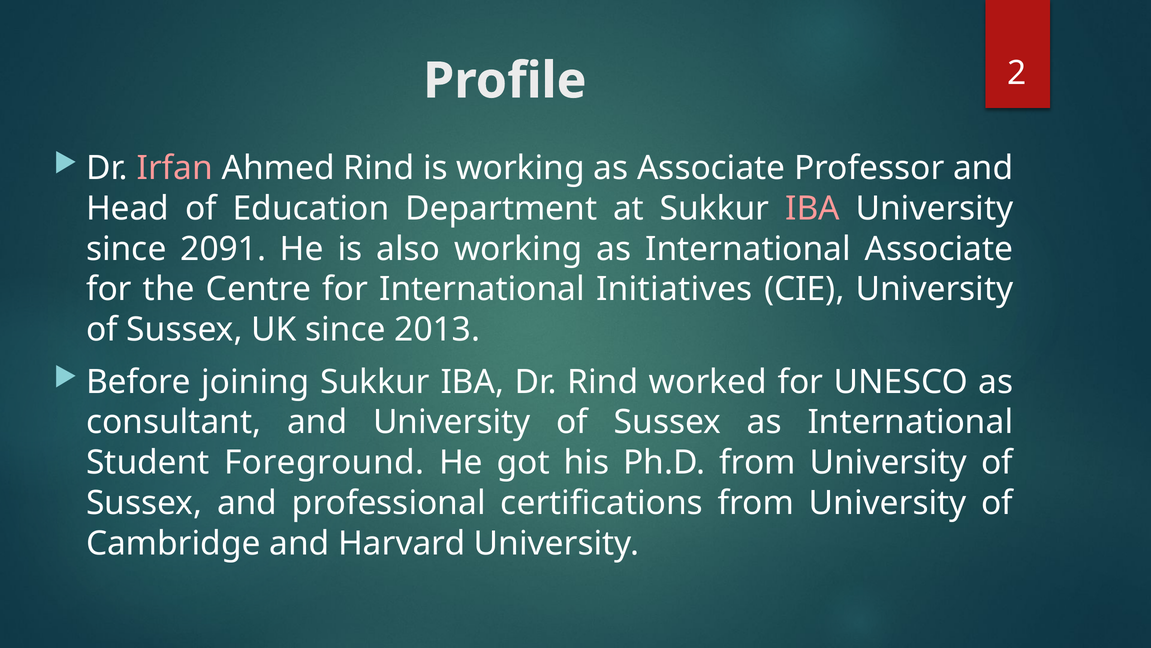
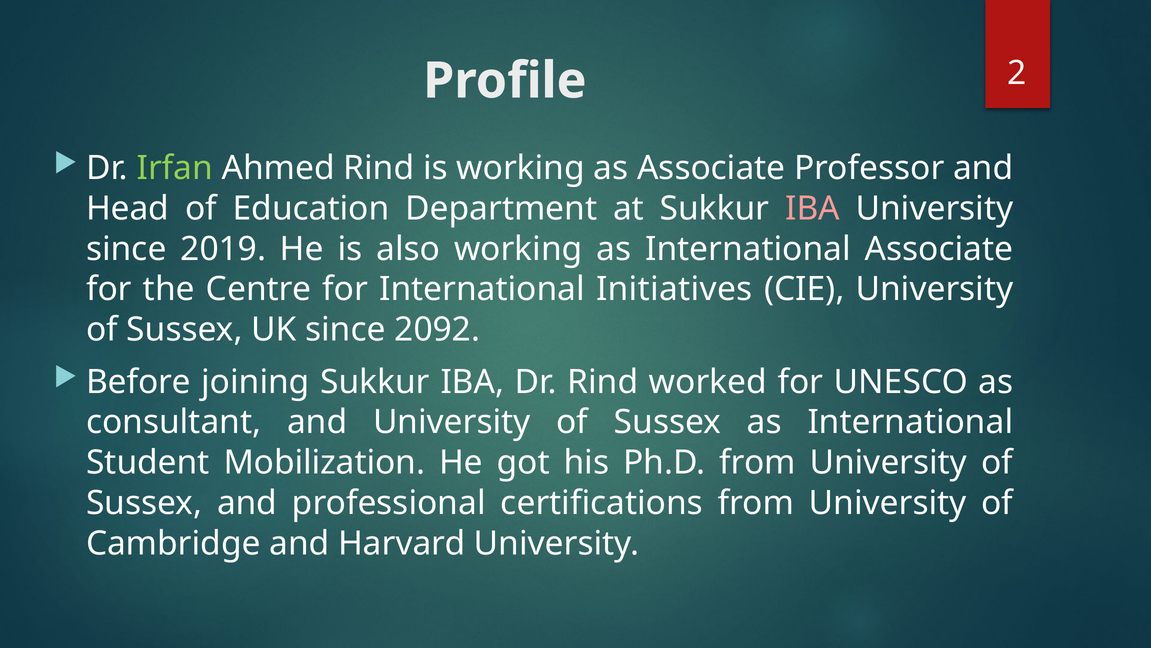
Irfan colour: pink -> light green
2091: 2091 -> 2019
2013: 2013 -> 2092
Foreground: Foreground -> Mobilization
